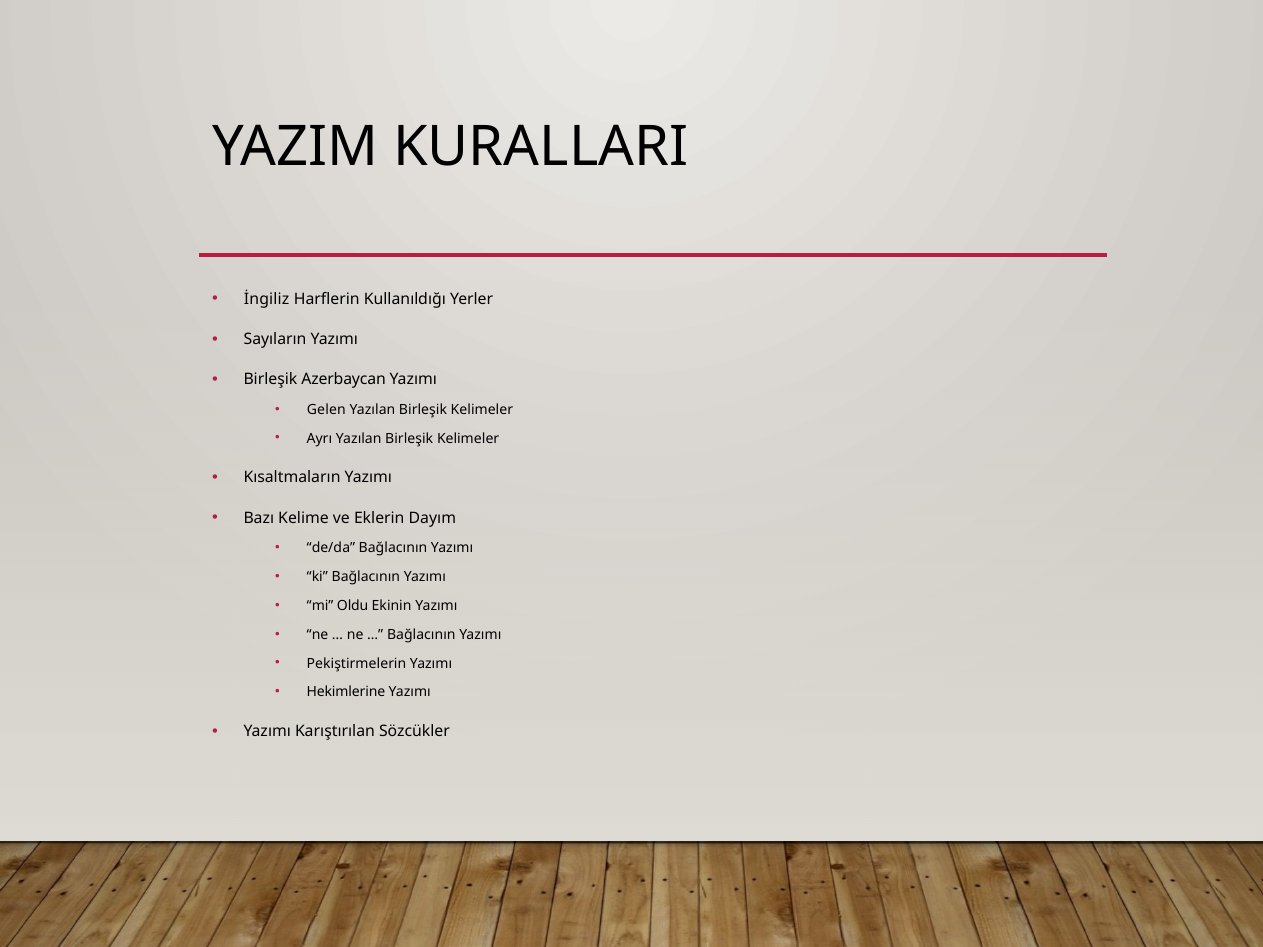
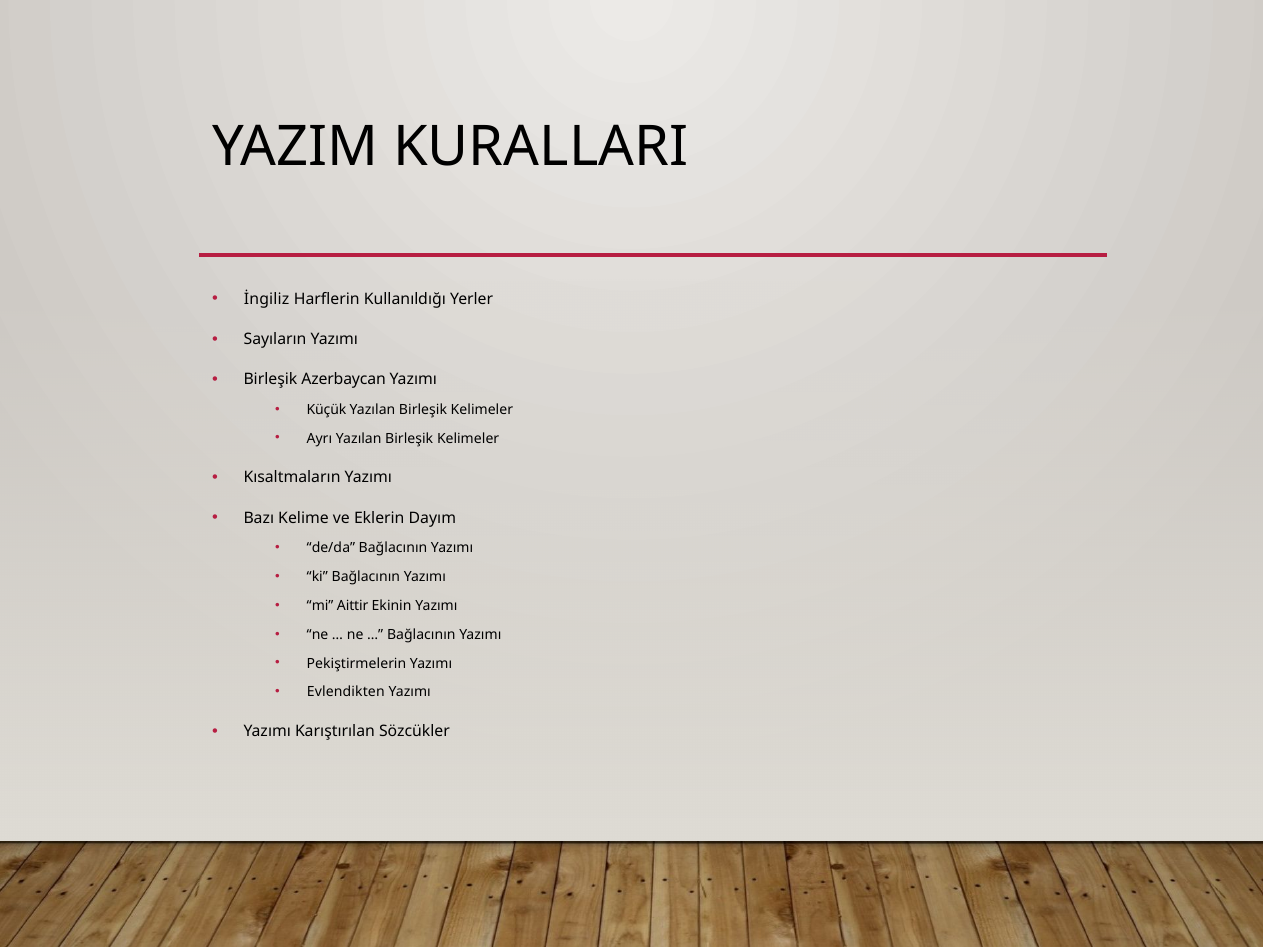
Gelen: Gelen -> Küçük
Oldu: Oldu -> Aittir
Hekimlerine: Hekimlerine -> Evlendikten
